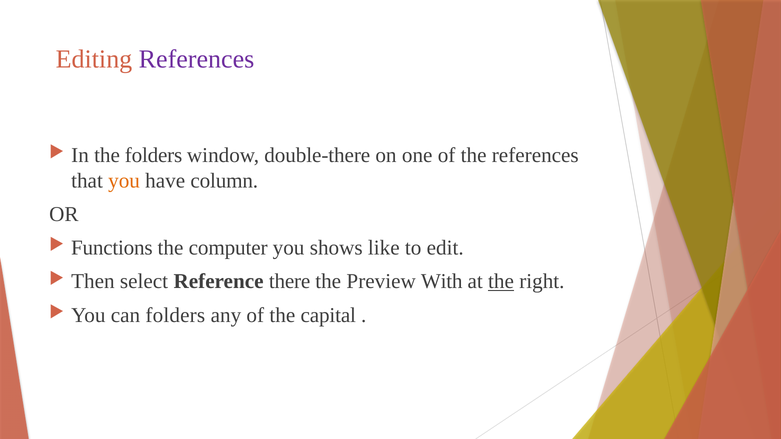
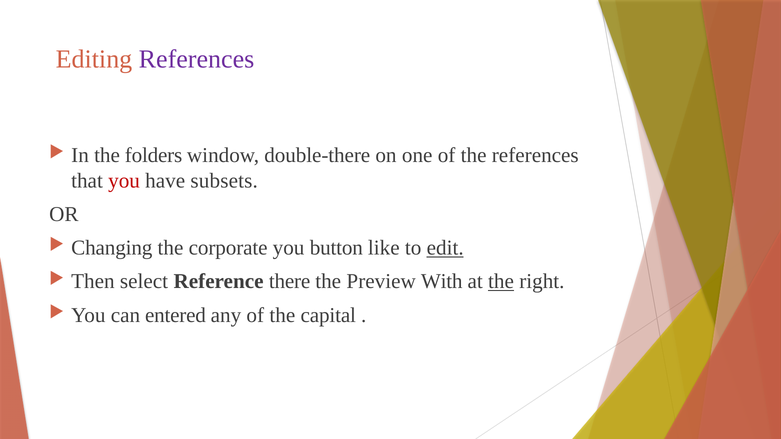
you at (124, 181) colour: orange -> red
column: column -> subsets
Functions: Functions -> Changing
computer: computer -> corporate
shows: shows -> button
edit underline: none -> present
can folders: folders -> entered
